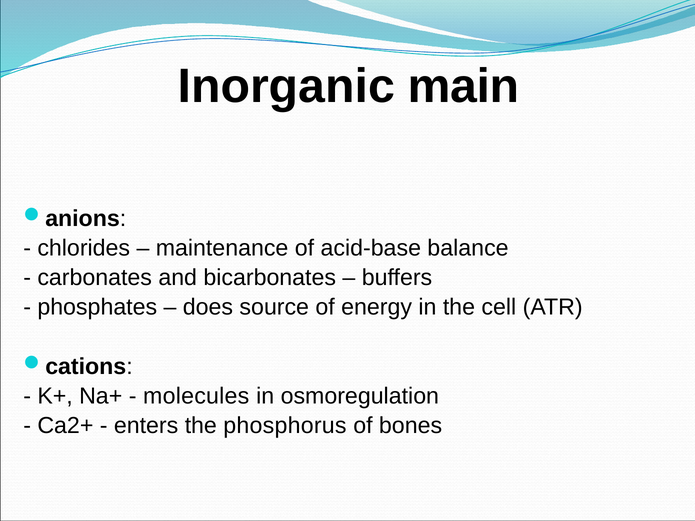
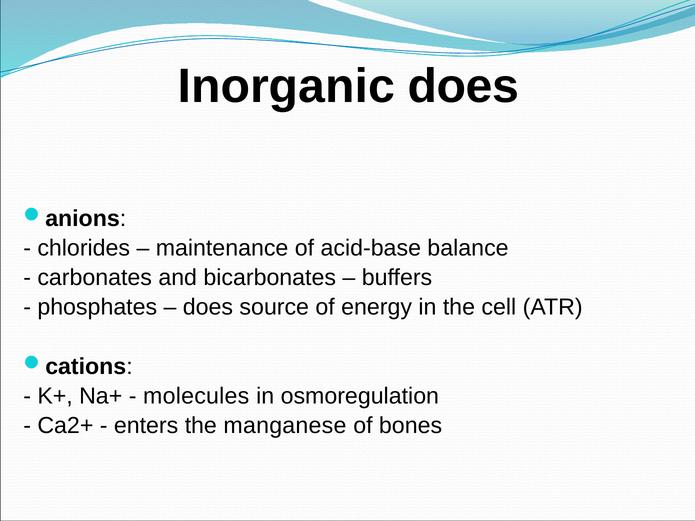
Inorganic main: main -> does
phosphorus: phosphorus -> manganese
